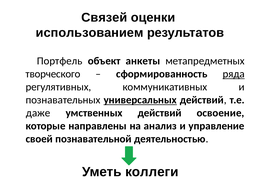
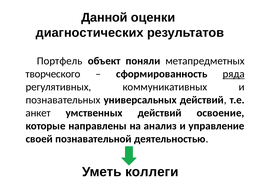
Связей: Связей -> Данной
использованием: использованием -> диагностических
анкеты: анкеты -> поняли
универсальных underline: present -> none
даже: даже -> анкет
